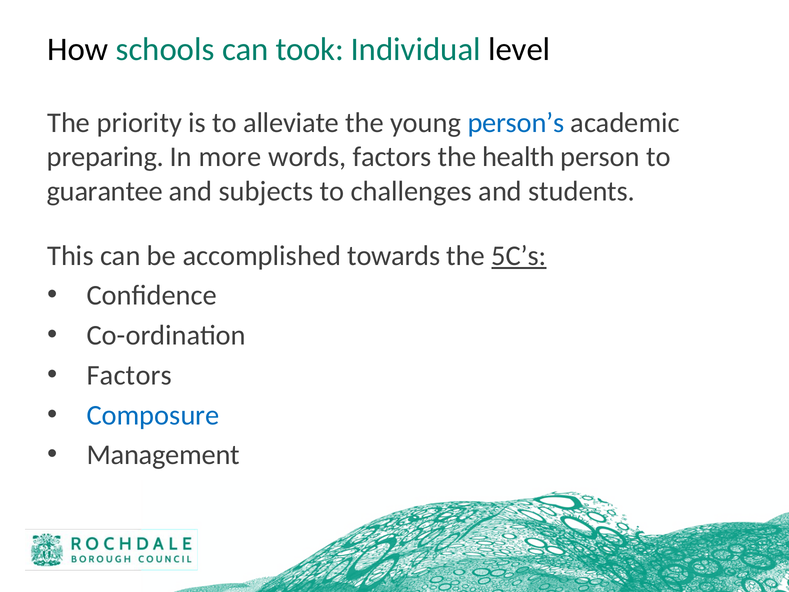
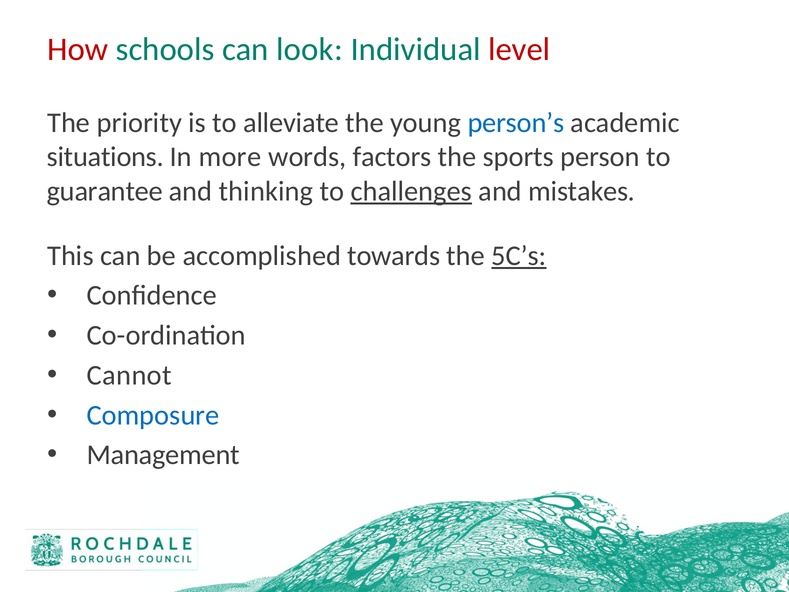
How colour: black -> red
took: took -> look
level colour: black -> red
preparing: preparing -> situations
health: health -> sports
subjects: subjects -> thinking
challenges underline: none -> present
students: students -> mistakes
Factors at (129, 375): Factors -> Cannot
